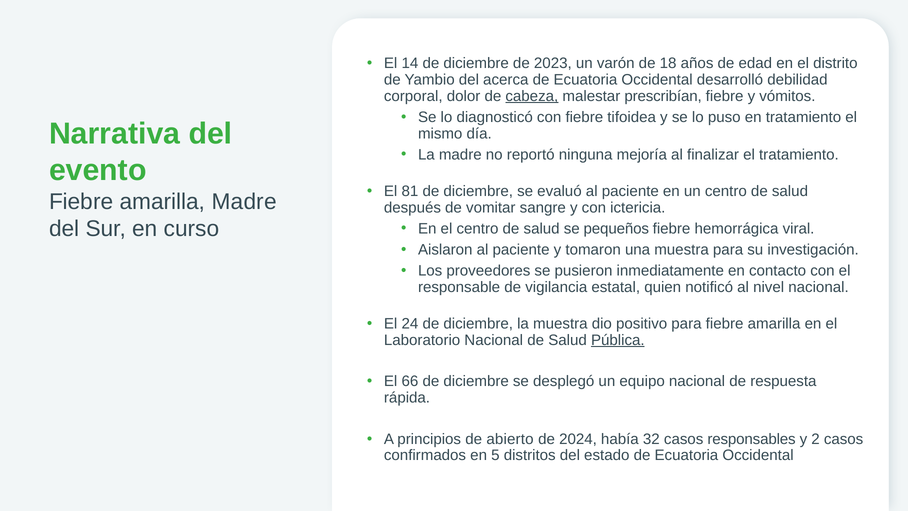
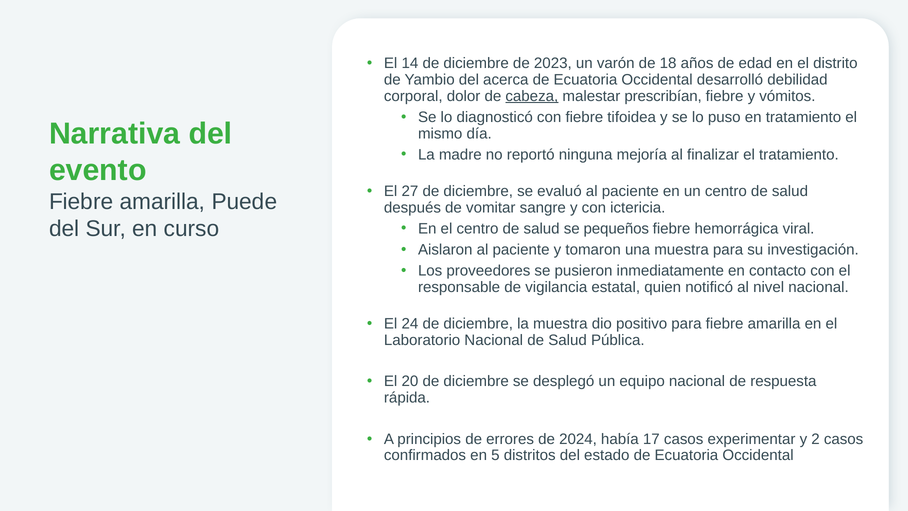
81: 81 -> 27
amarilla Madre: Madre -> Puede
Pública underline: present -> none
66: 66 -> 20
abierto: abierto -> errores
32: 32 -> 17
responsables: responsables -> experimentar
